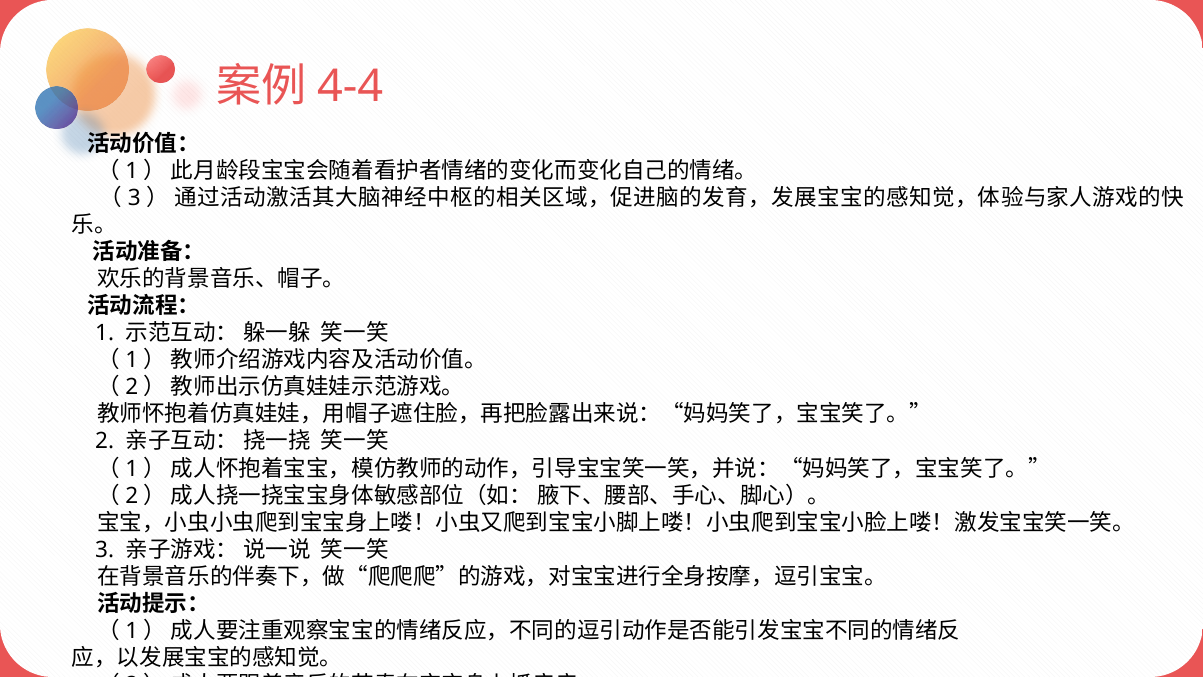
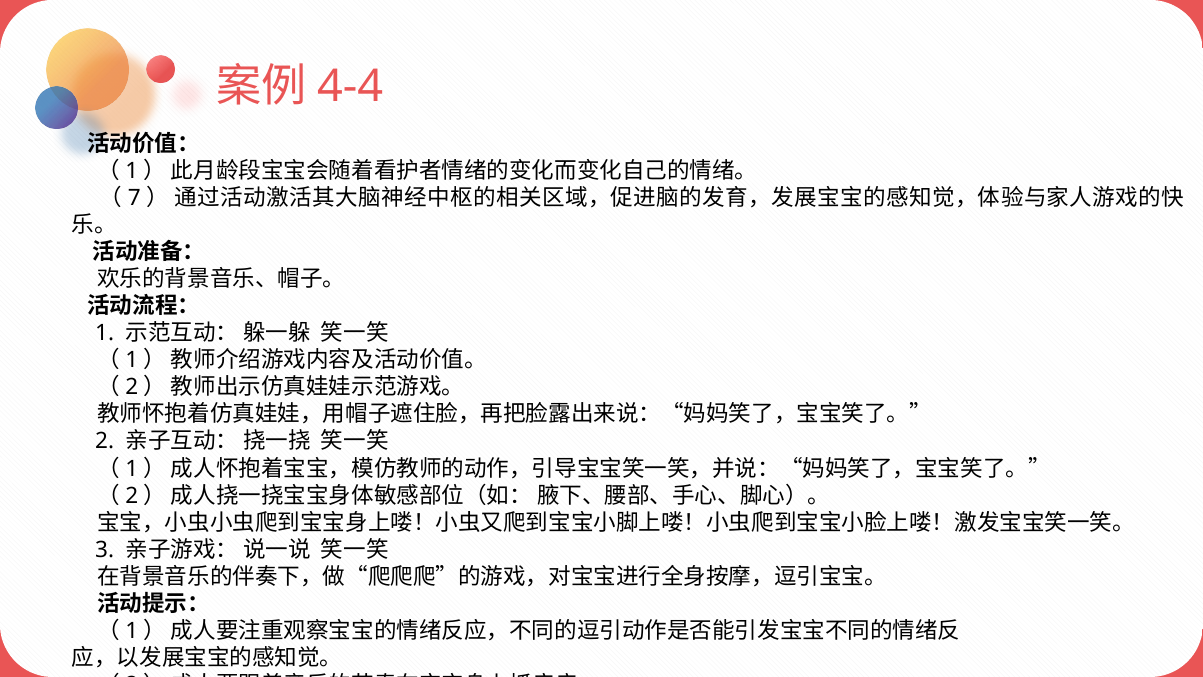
3 at (134, 198): 3 -> 7
